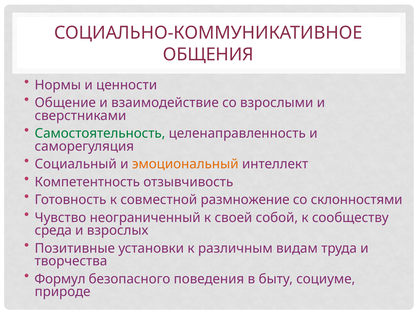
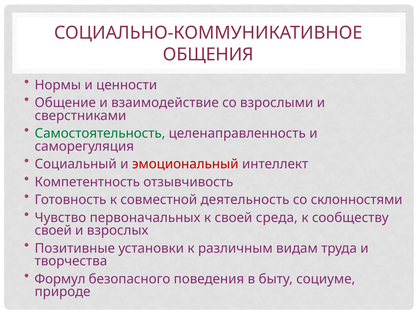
эмоциональный colour: orange -> red
размножение: размножение -> деятельность
неограниченный: неограниченный -> первоначальных
собой: собой -> среда
среда at (53, 230): среда -> своей
